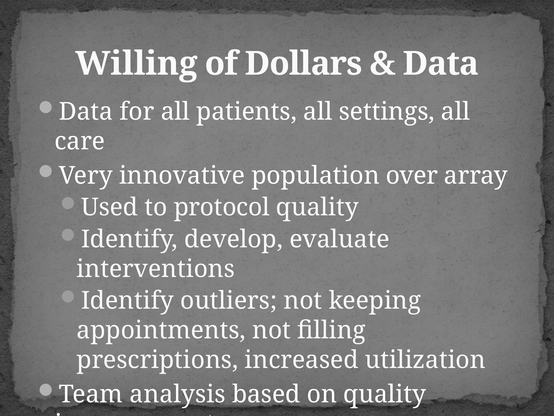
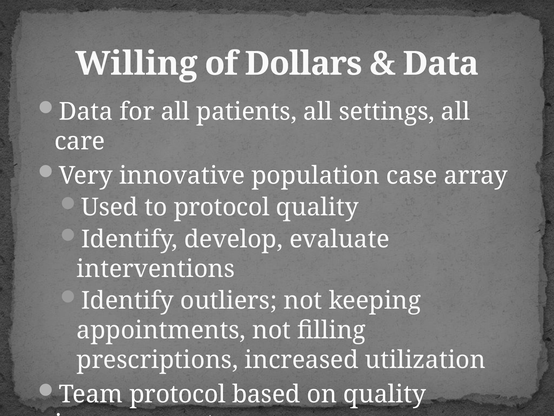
over: over -> case
Team analysis: analysis -> protocol
